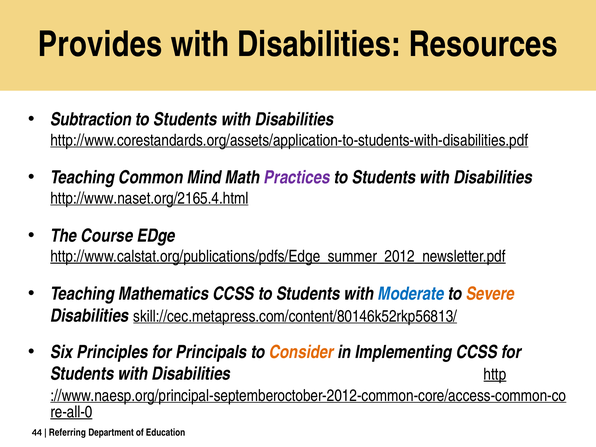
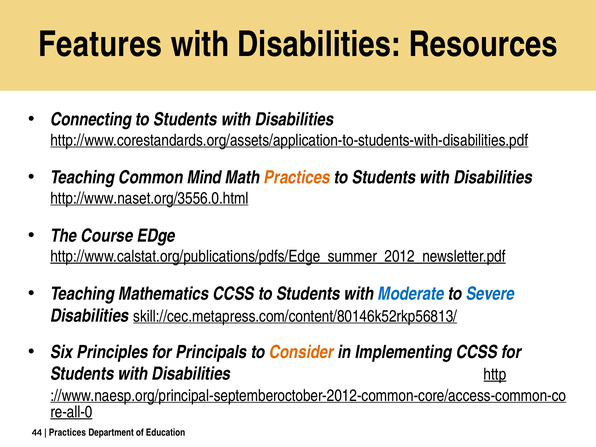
Provides: Provides -> Features
Subtraction: Subtraction -> Connecting
Practices at (297, 178) colour: purple -> orange
http://www.naset.org/2165.4.html: http://www.naset.org/2165.4.html -> http://www.naset.org/3556.0.html
Severe colour: orange -> blue
Referring at (67, 432): Referring -> Practices
